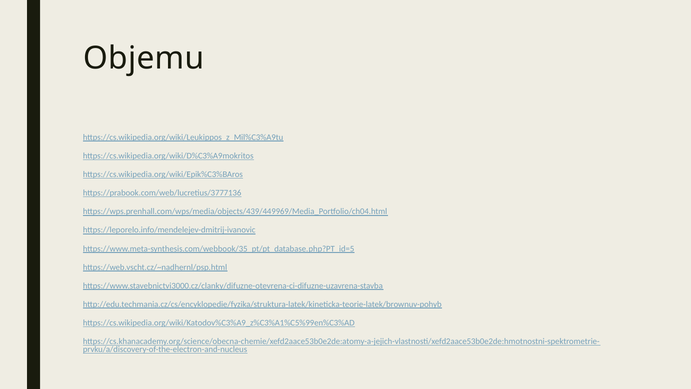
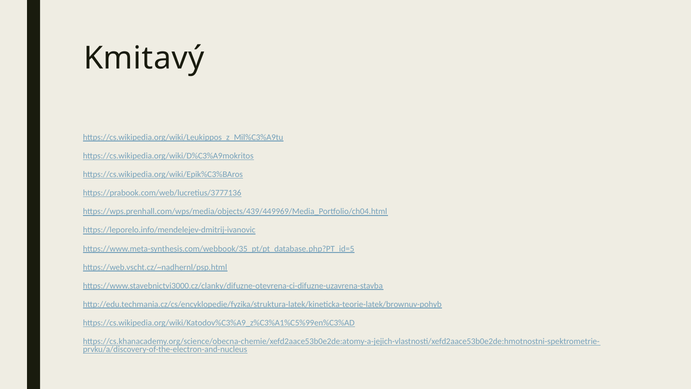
Objemu: Objemu -> Kmitavý
